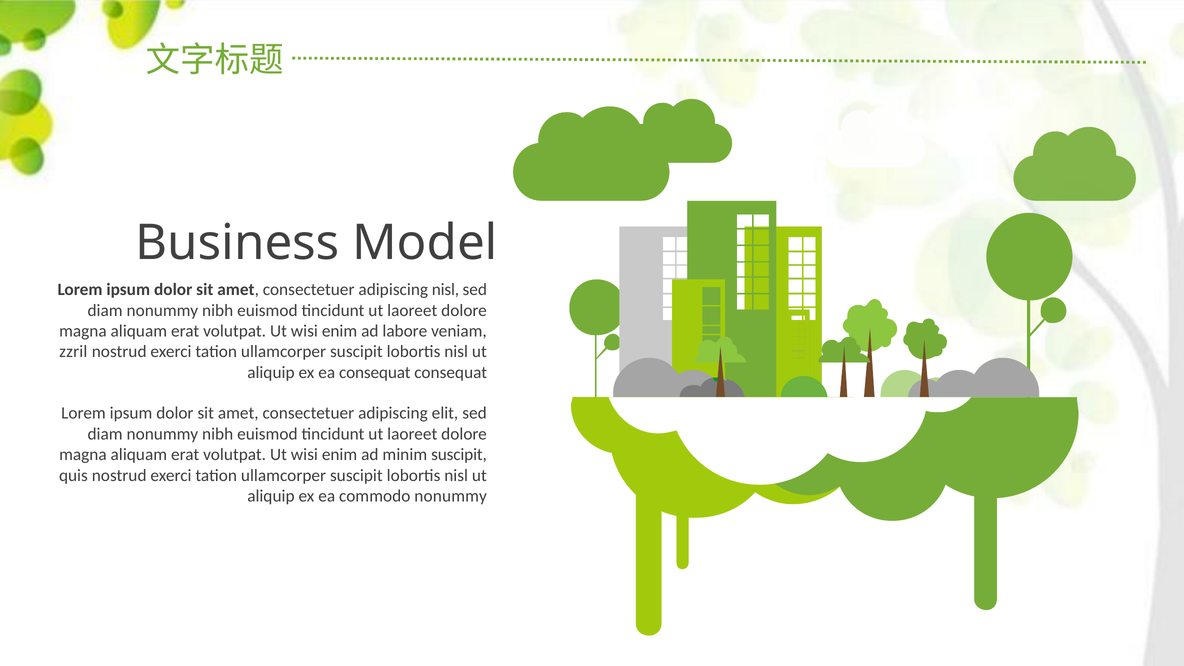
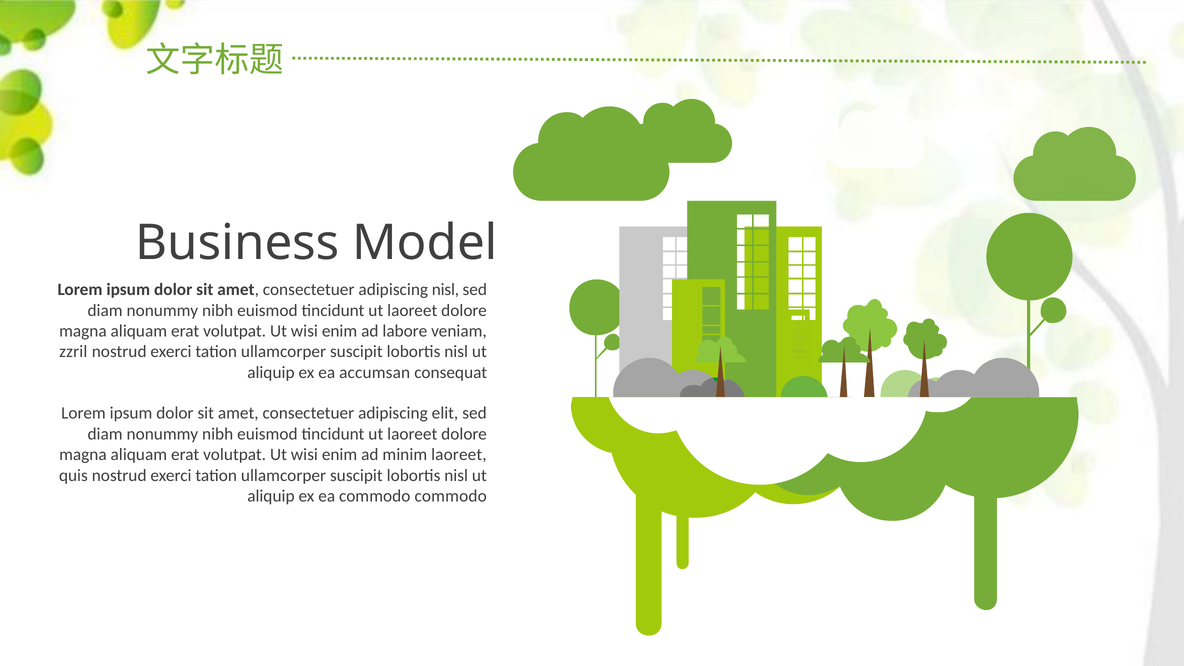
ea consequat: consequat -> accumsan
minim suscipit: suscipit -> laoreet
commodo nonummy: nonummy -> commodo
